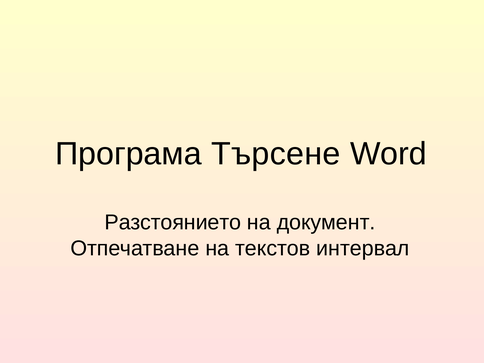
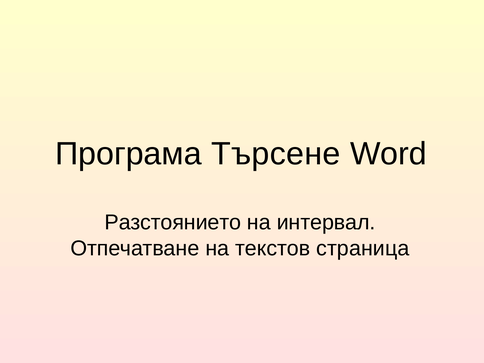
документ: документ -> интервал
интервал: интервал -> страница
